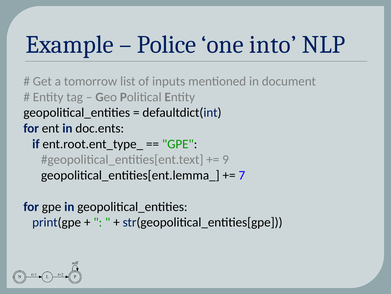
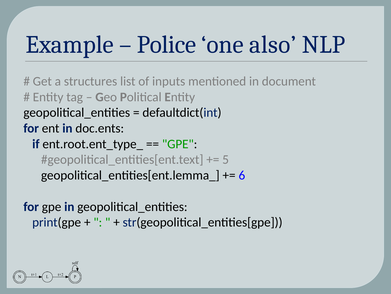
into: into -> also
tomorrow: tomorrow -> structures
9: 9 -> 5
7: 7 -> 6
